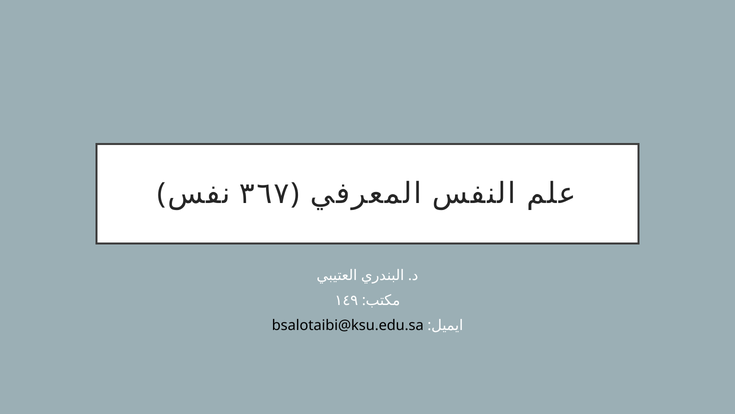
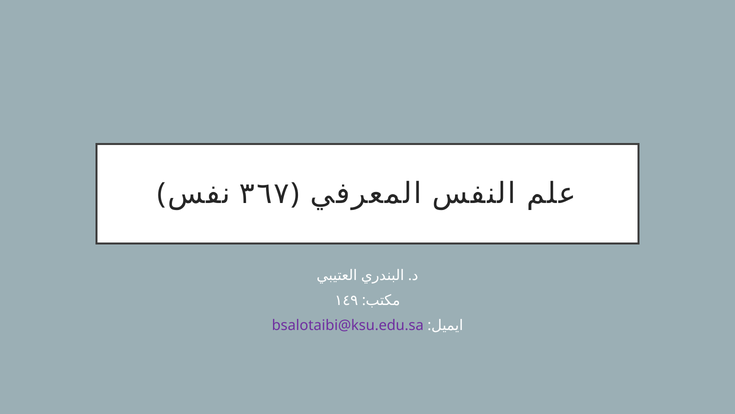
bsalotaibi@ksu.edu.sa colour: black -> purple
